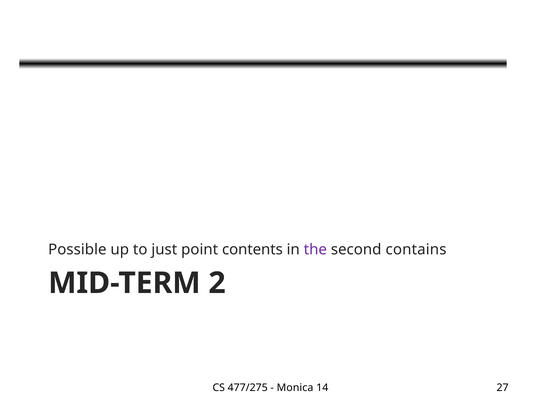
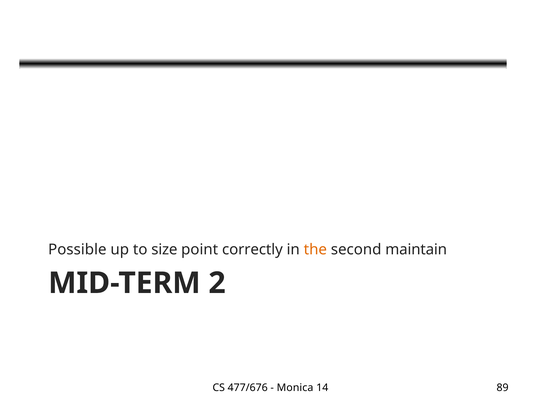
just: just -> size
contents: contents -> correctly
the colour: purple -> orange
contains: contains -> maintain
477/275: 477/275 -> 477/676
27: 27 -> 89
